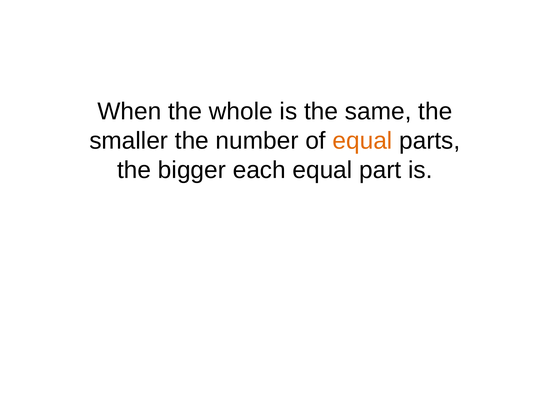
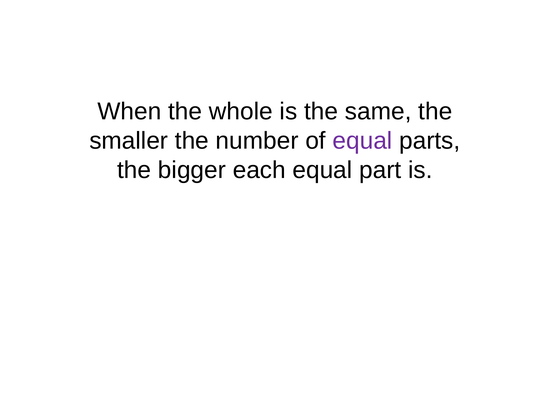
equal at (362, 141) colour: orange -> purple
